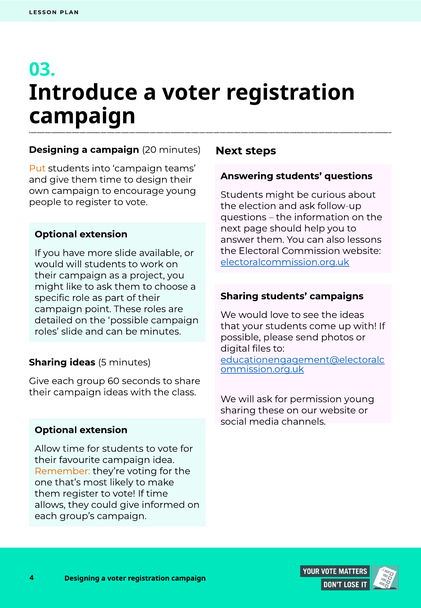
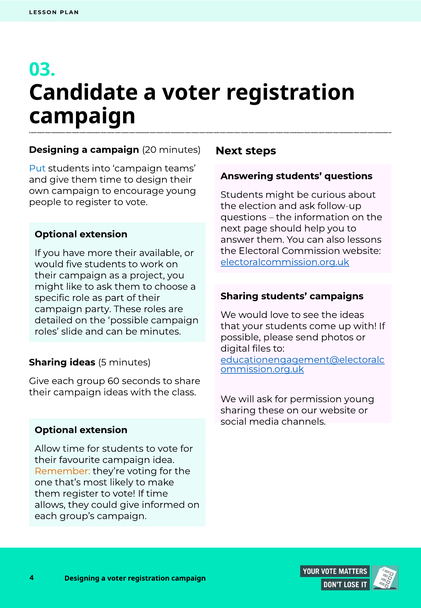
Introduce: Introduce -> Candidate
Put colour: orange -> blue
more slide: slide -> their
would will: will -> five
point: point -> party
